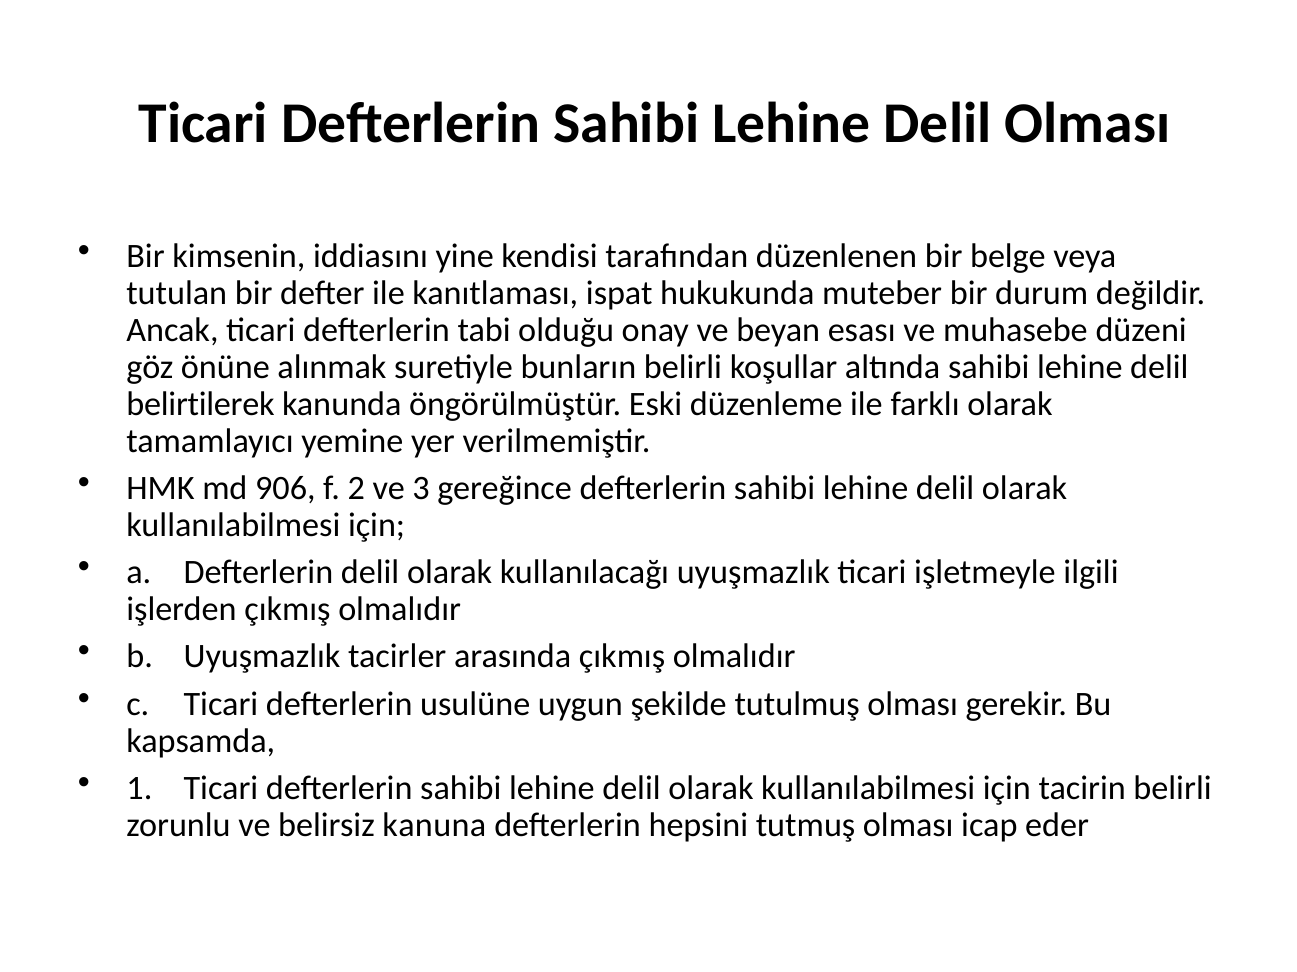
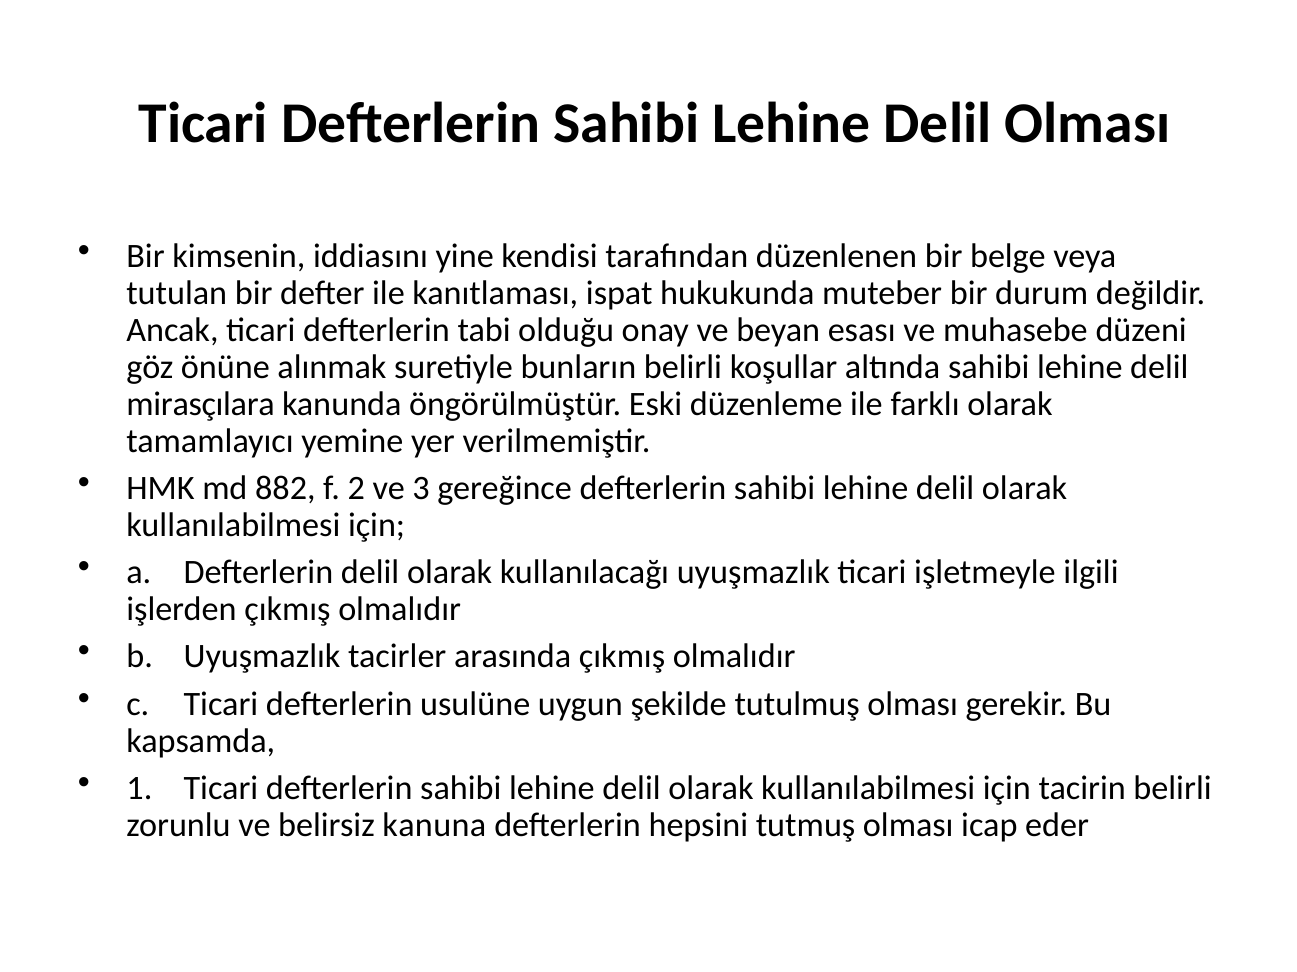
belirtilerek: belirtilerek -> mirasçılara
906: 906 -> 882
